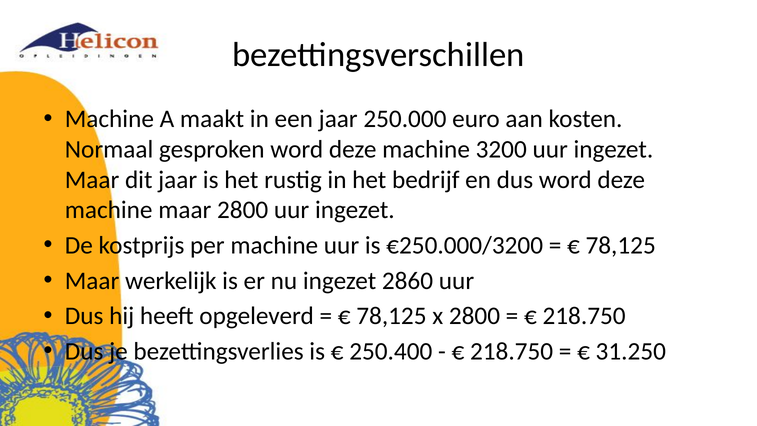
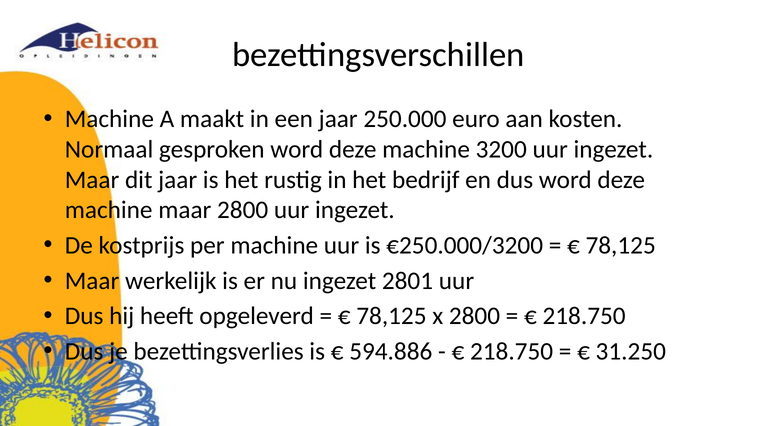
2860: 2860 -> 2801
250.400: 250.400 -> 594.886
